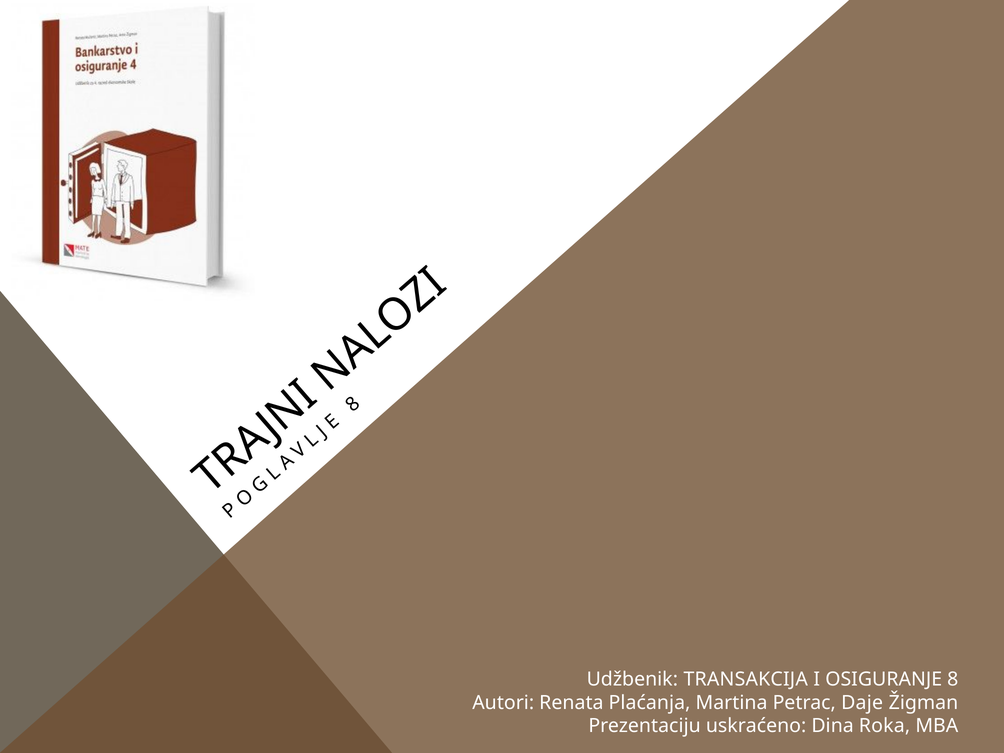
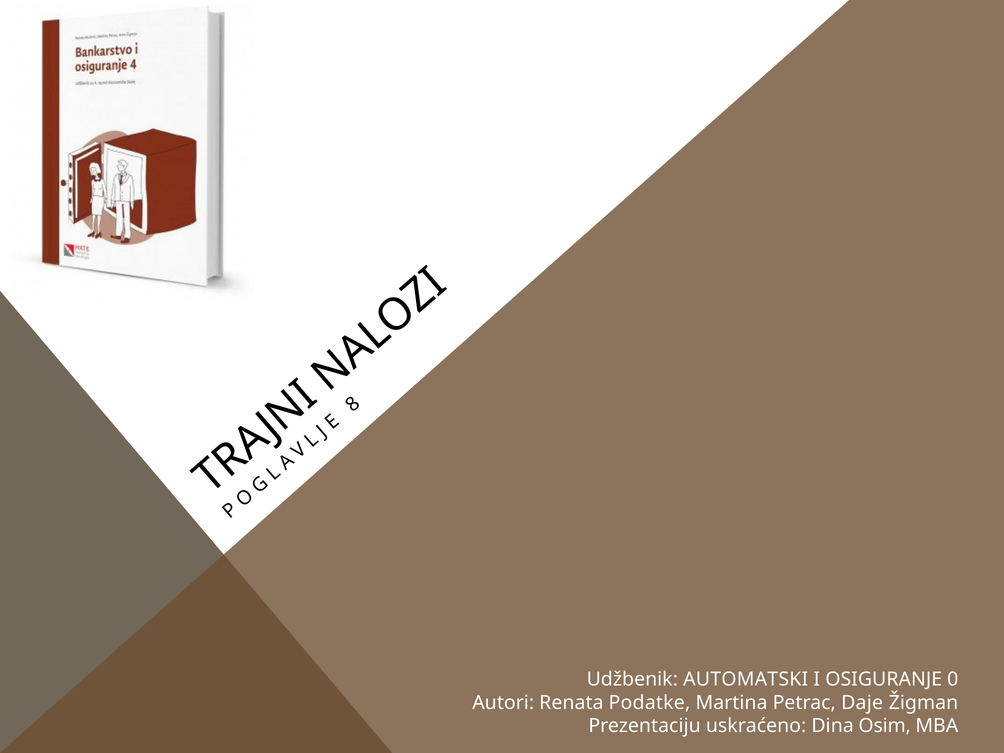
TRANSAKCIJA: TRANSAKCIJA -> AUTOMATSKI
OSIGURANJE 8: 8 -> 0
Plaćanja: Plaćanja -> Podatke
Roka: Roka -> Osim
